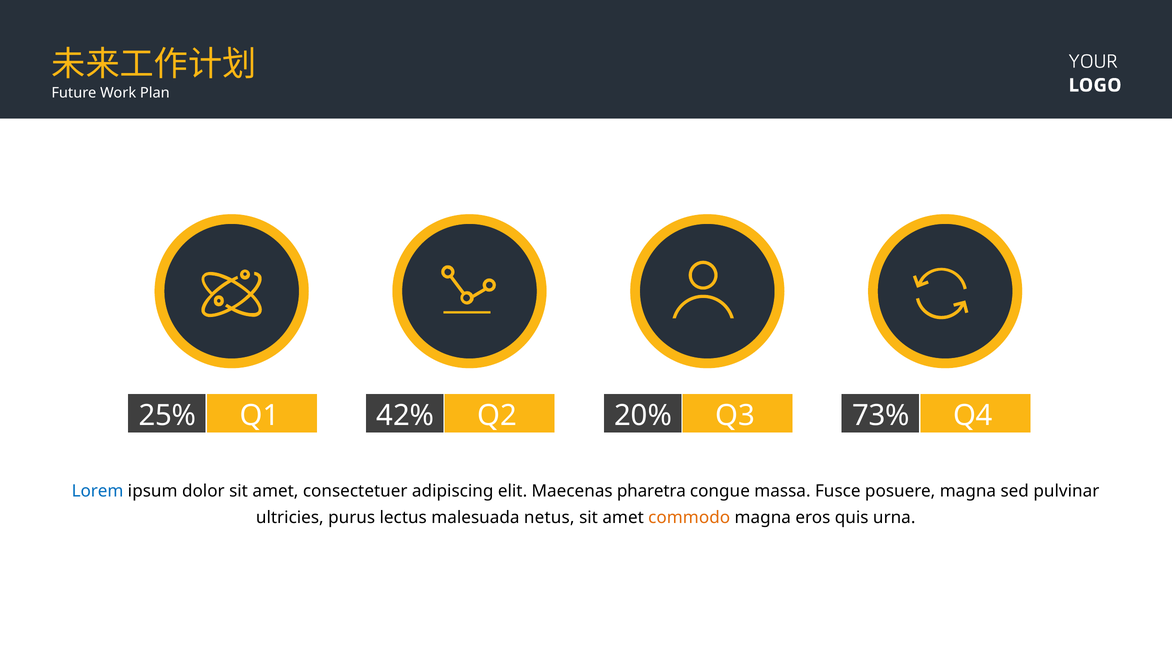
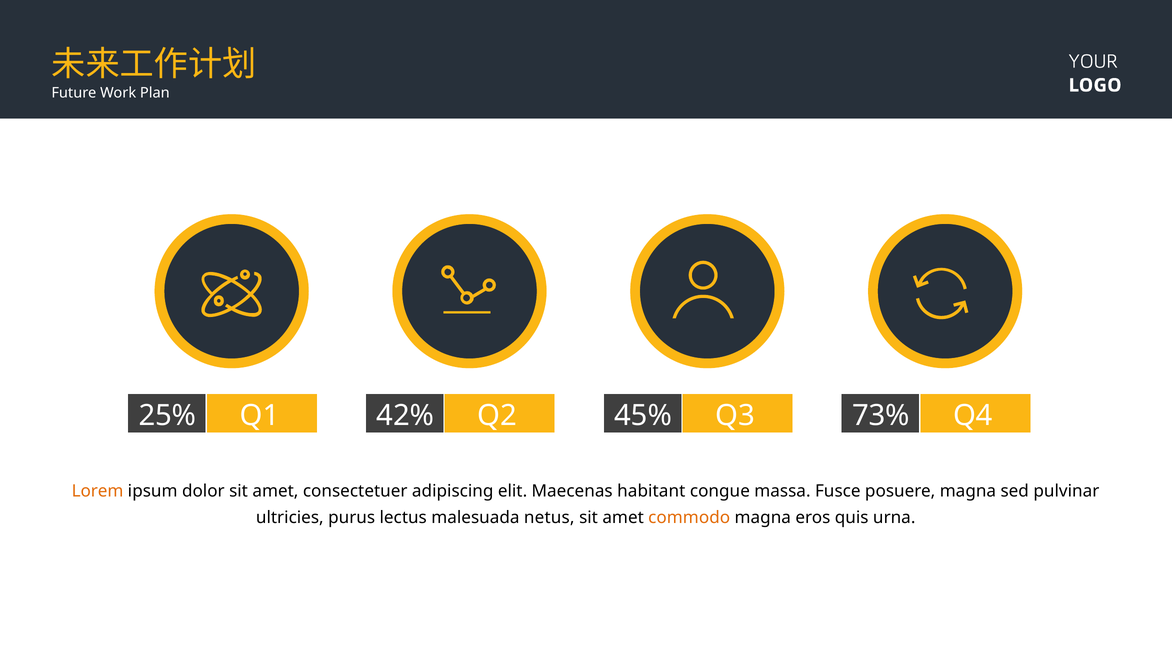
20%: 20% -> 45%
Lorem colour: blue -> orange
pharetra: pharetra -> habitant
